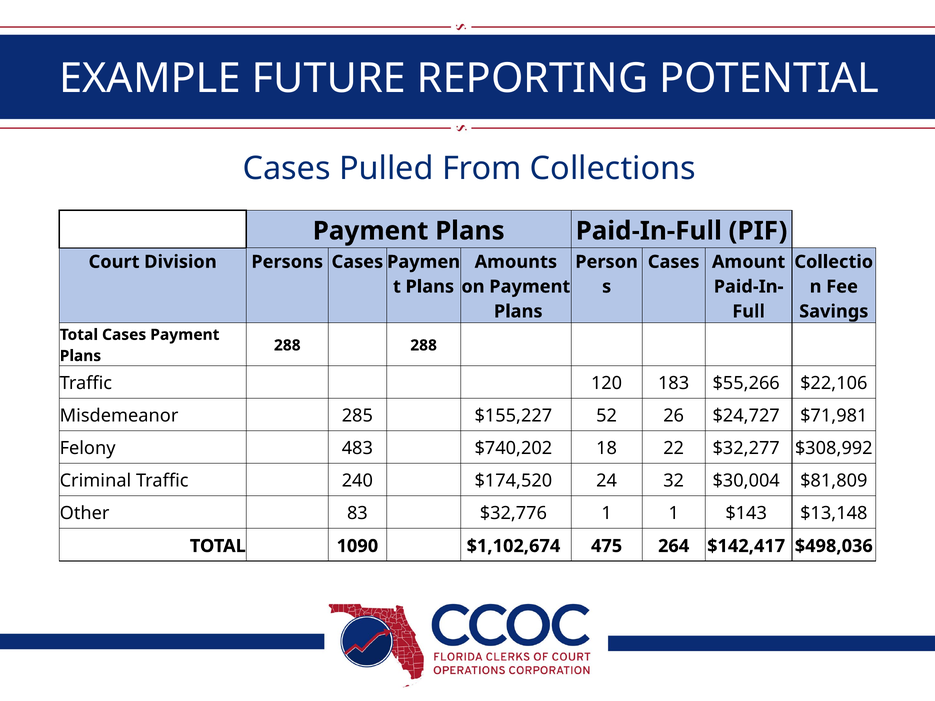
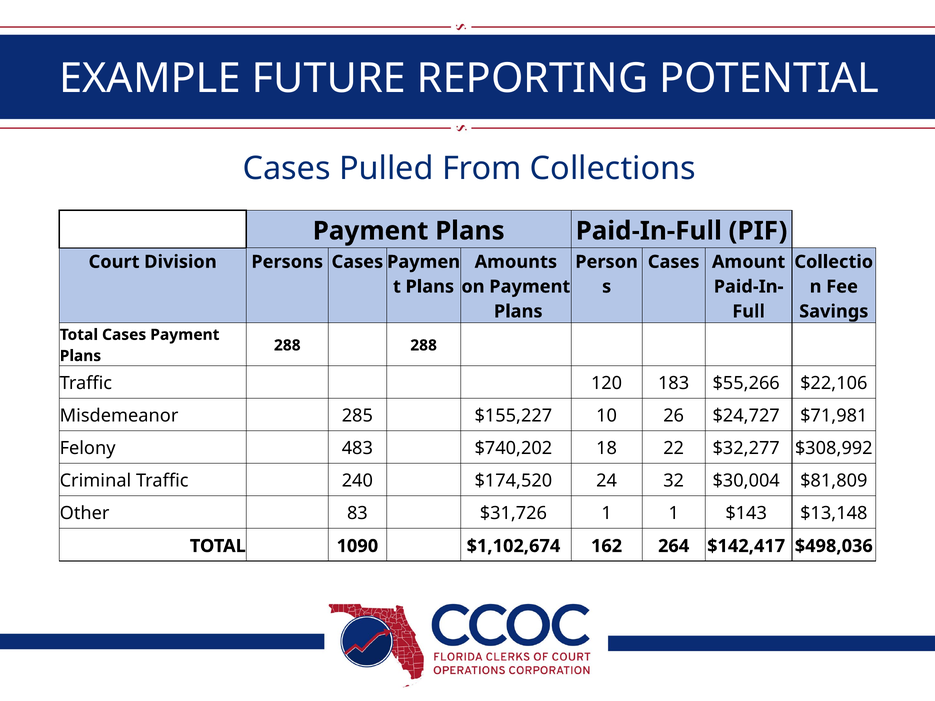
52: 52 -> 10
$32,776: $32,776 -> $31,726
475: 475 -> 162
